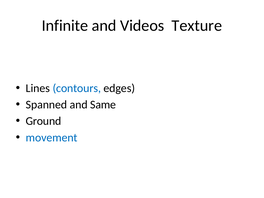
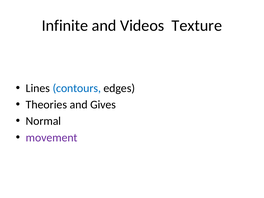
Spanned: Spanned -> Theories
Same: Same -> Gives
Ground: Ground -> Normal
movement colour: blue -> purple
